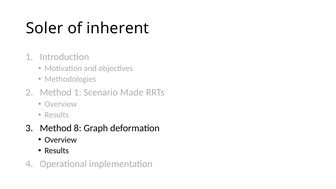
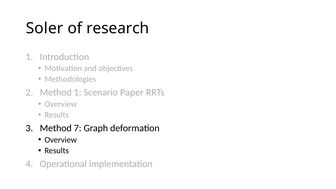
inherent: inherent -> research
Made: Made -> Paper
8: 8 -> 7
